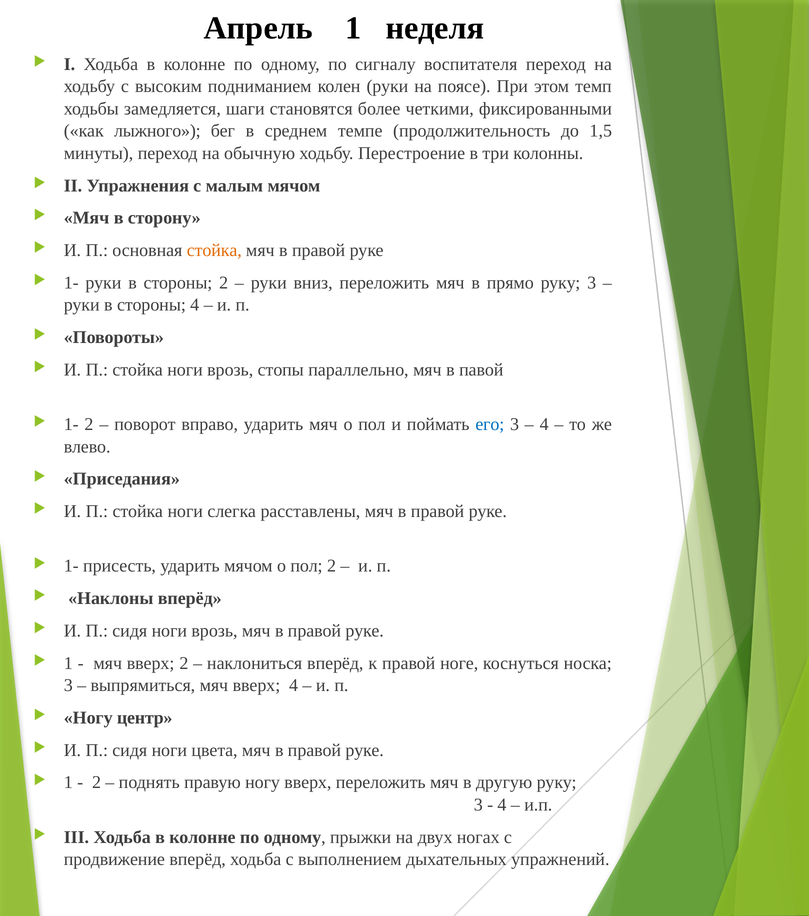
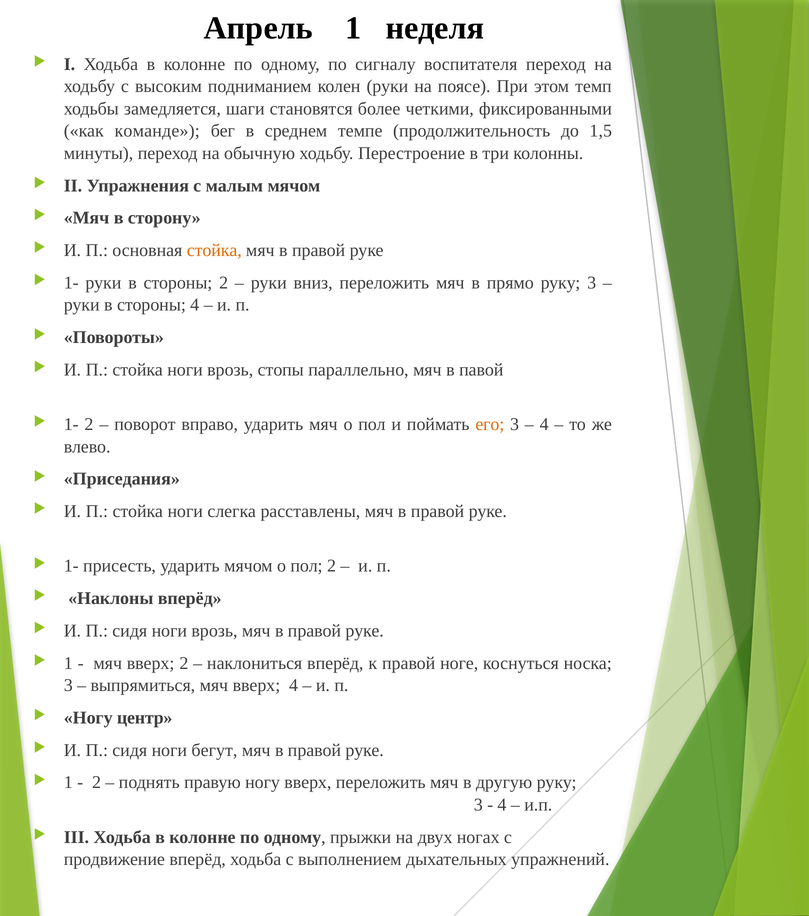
лыжного: лыжного -> команде
его colour: blue -> orange
цвета: цвета -> бегут
